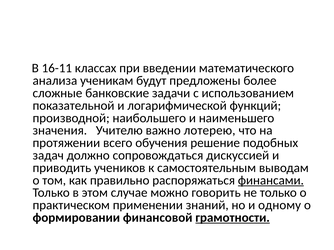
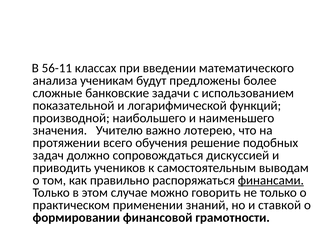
16-11: 16-11 -> 56-11
одному: одному -> ставкой
грамотности underline: present -> none
